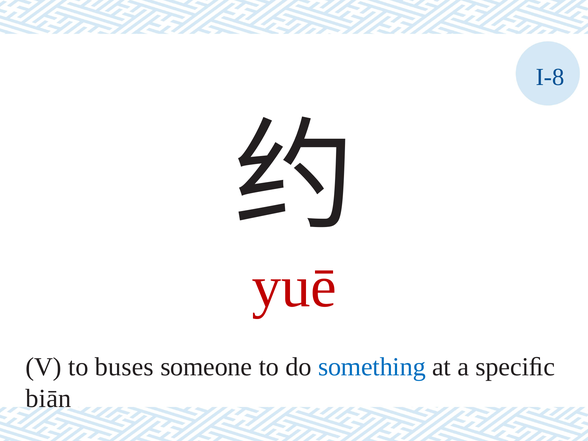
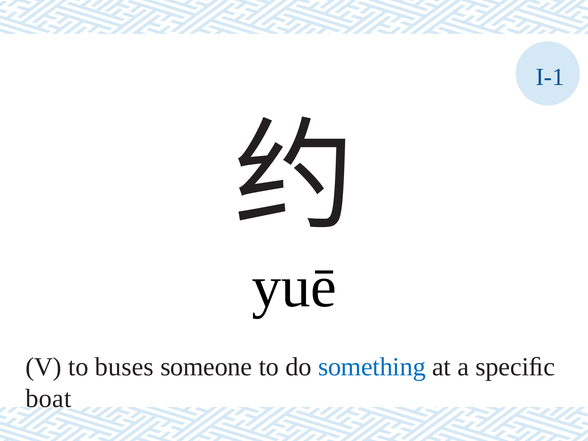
I-8: I-8 -> I-1
yuē colour: red -> black
biān: biān -> boat
